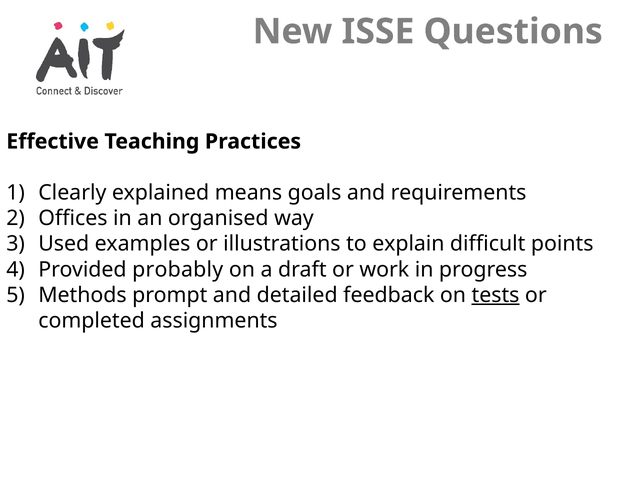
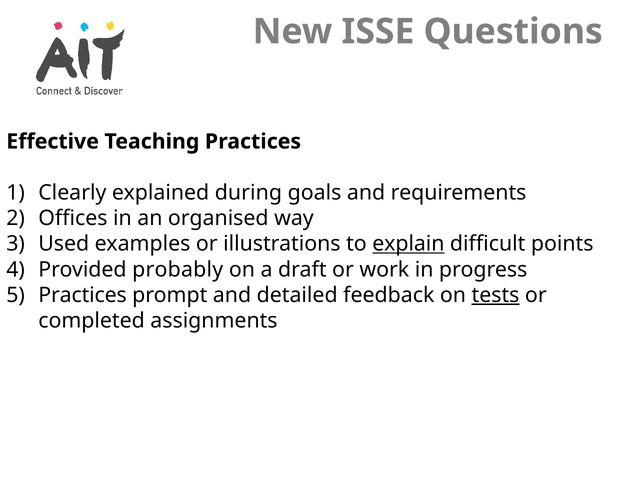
means: means -> during
explain underline: none -> present
Methods at (82, 295): Methods -> Practices
